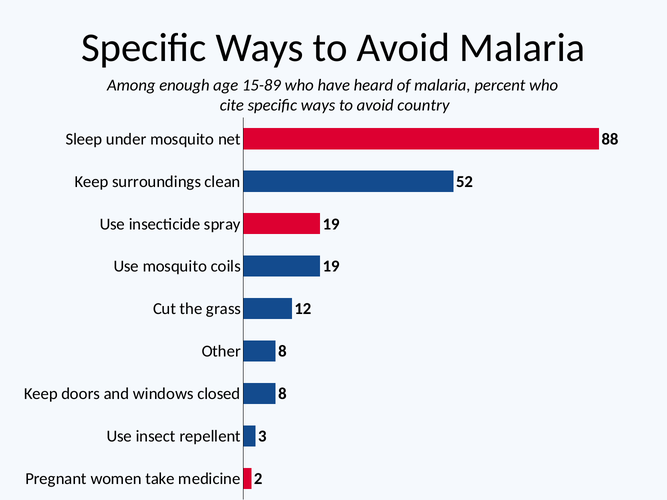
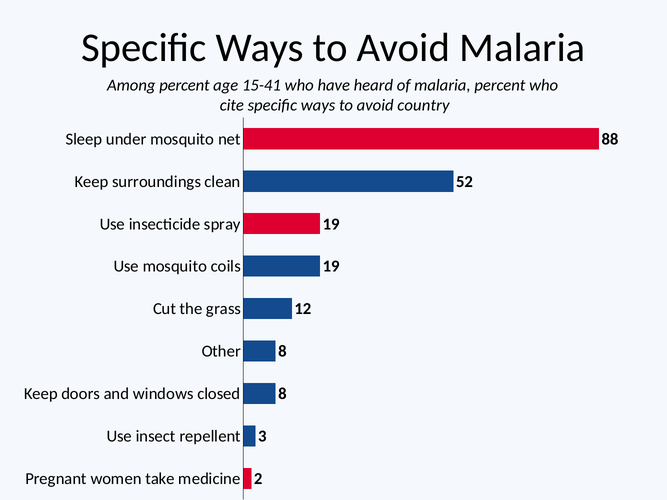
Among enough: enough -> percent
15-89: 15-89 -> 15-41
